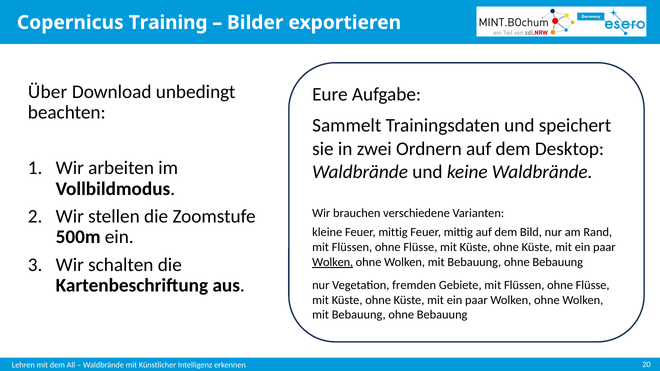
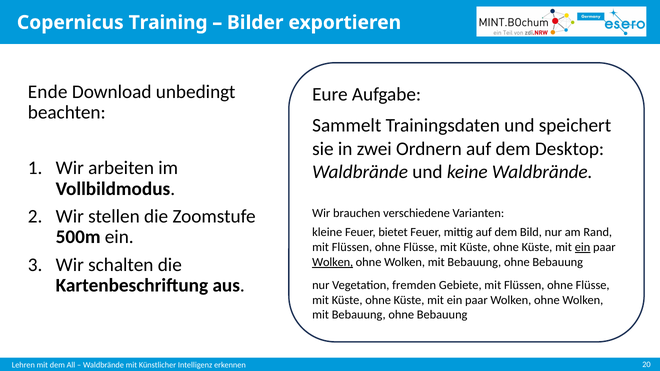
Über: Über -> Ende
kleine Feuer mittig: mittig -> bietet
ein at (583, 247) underline: none -> present
